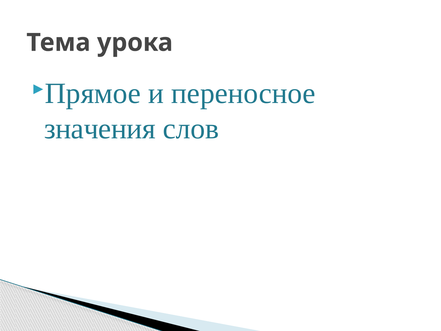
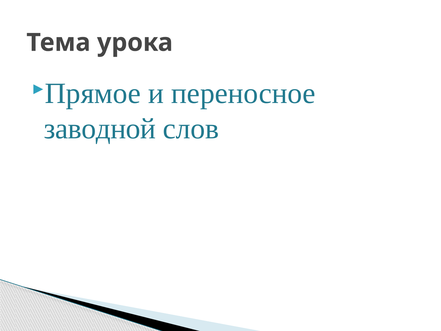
значения: значения -> заводной
